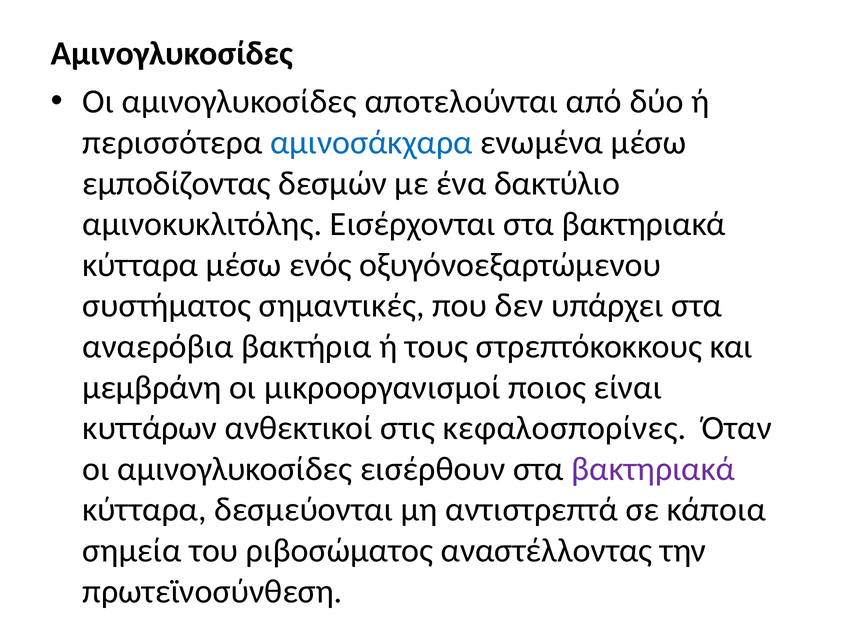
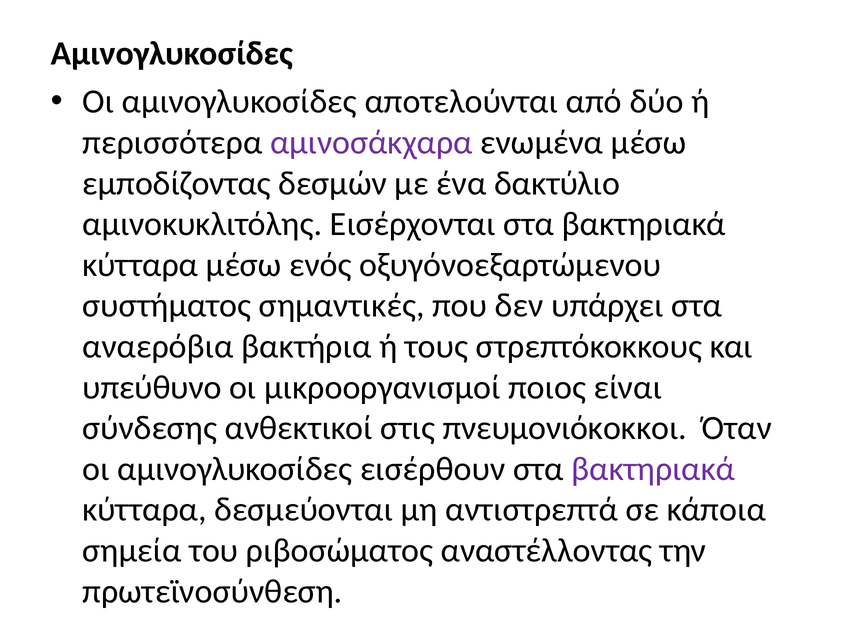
αμινοσάκχαρα colour: blue -> purple
μεμβράνη: μεμβράνη -> υπεύθυνο
κυττάρων: κυττάρων -> σύνδεσης
κεφαλοσπορίνες: κεφαλοσπορίνες -> πνευμονιόκοκκοι
